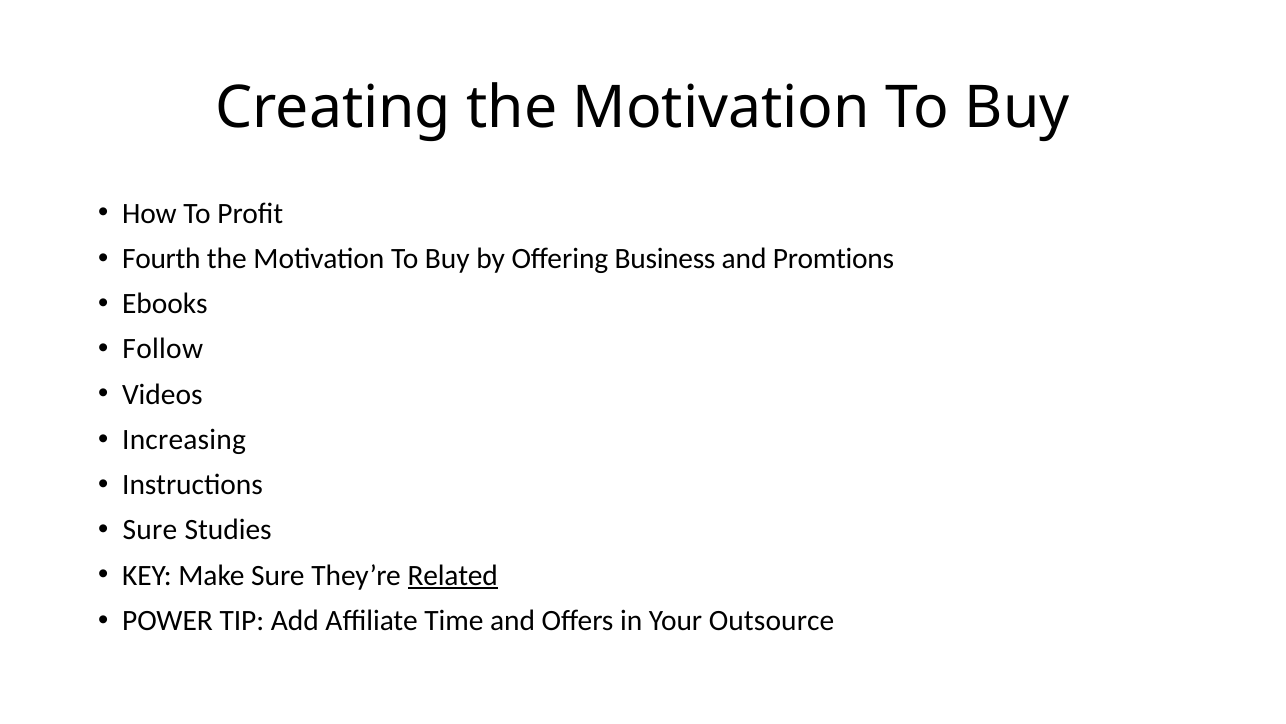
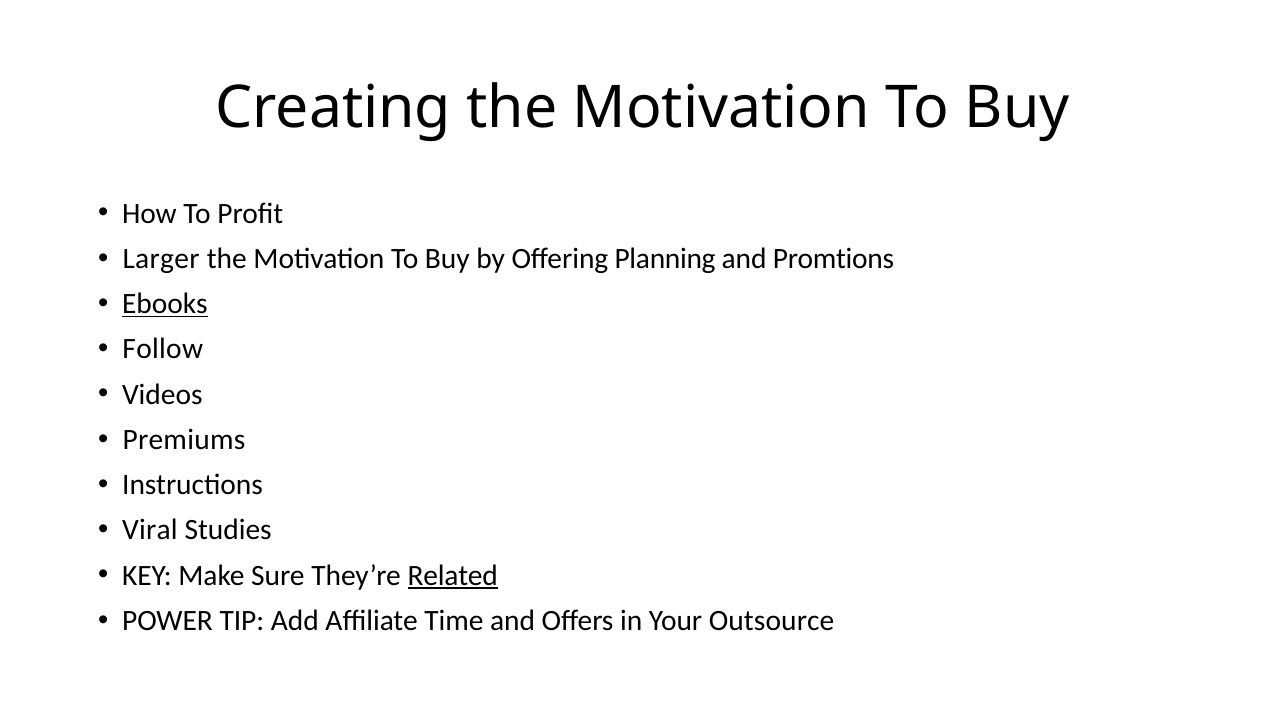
Fourth: Fourth -> Larger
Business: Business -> Planning
Ebooks underline: none -> present
Increasing: Increasing -> Premiums
Sure at (150, 530): Sure -> Viral
